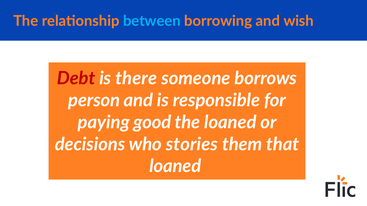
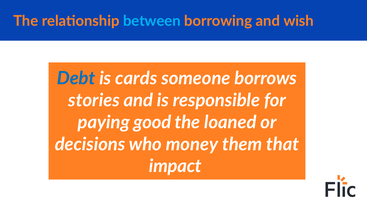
Debt colour: red -> blue
there: there -> cards
person: person -> stories
stories: stories -> money
loaned at (175, 167): loaned -> impact
